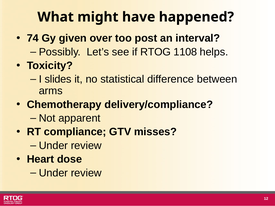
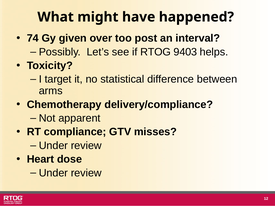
1108: 1108 -> 9403
slides: slides -> target
